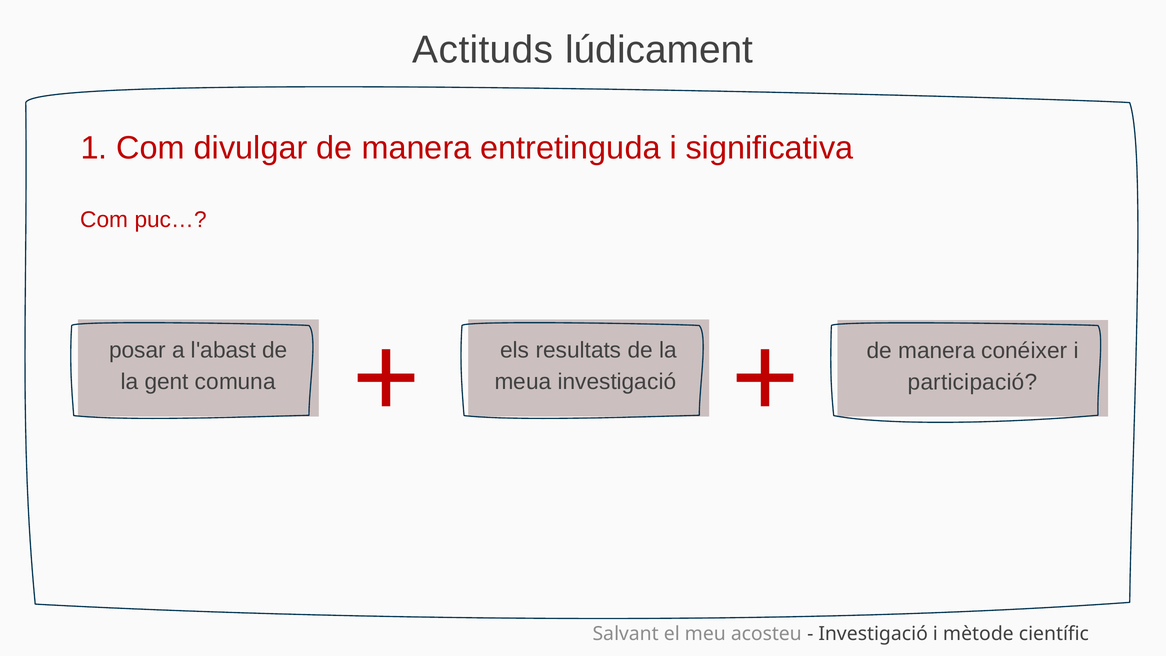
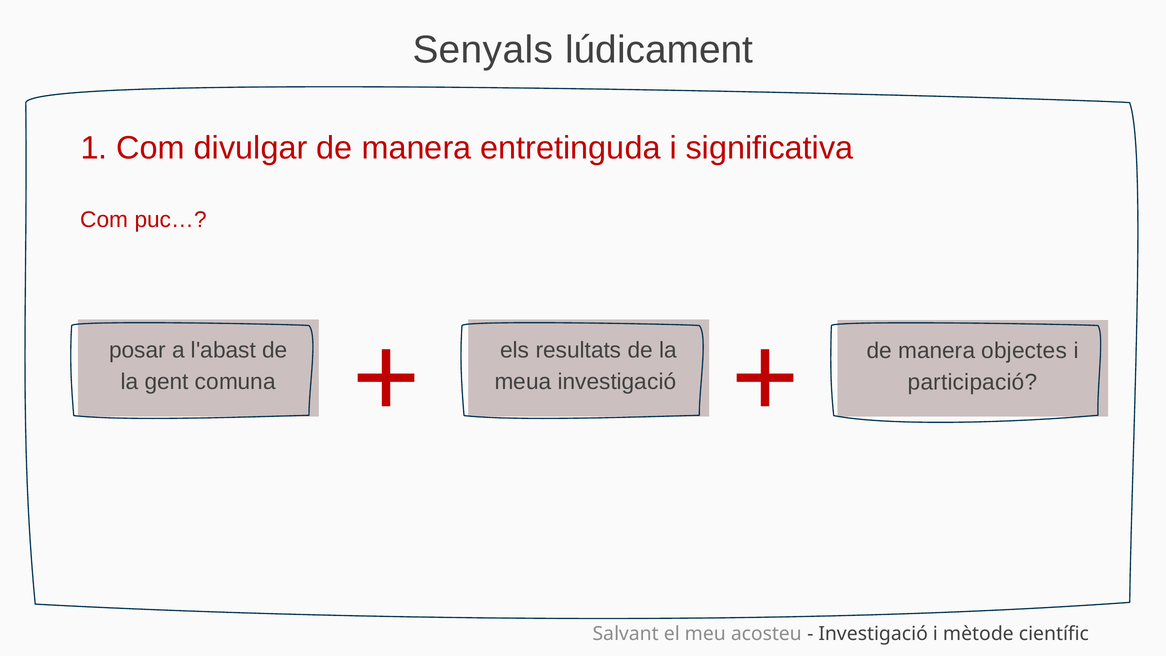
Actituds: Actituds -> Senyals
conéixer: conéixer -> objectes
